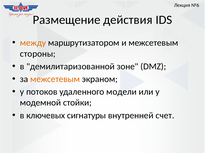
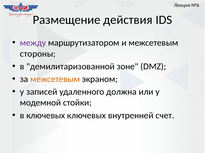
между colour: orange -> purple
потоков: потоков -> записей
модели: модели -> должна
ключевых сигнатуры: сигнатуры -> ключевых
